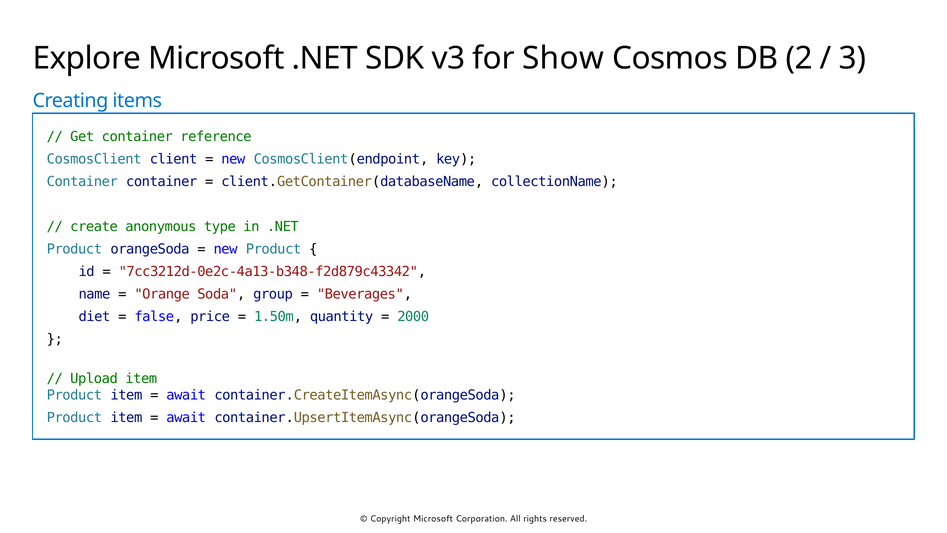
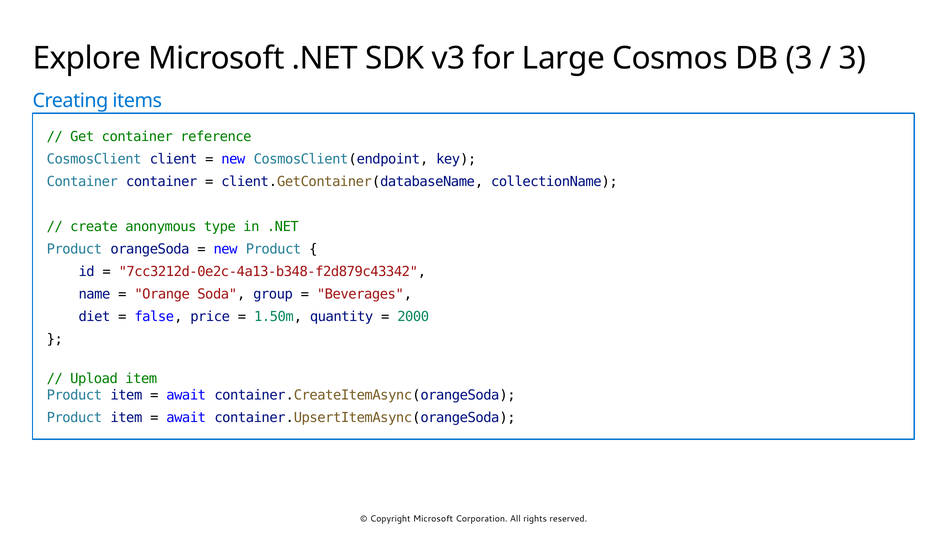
Show: Show -> Large
DB 2: 2 -> 3
